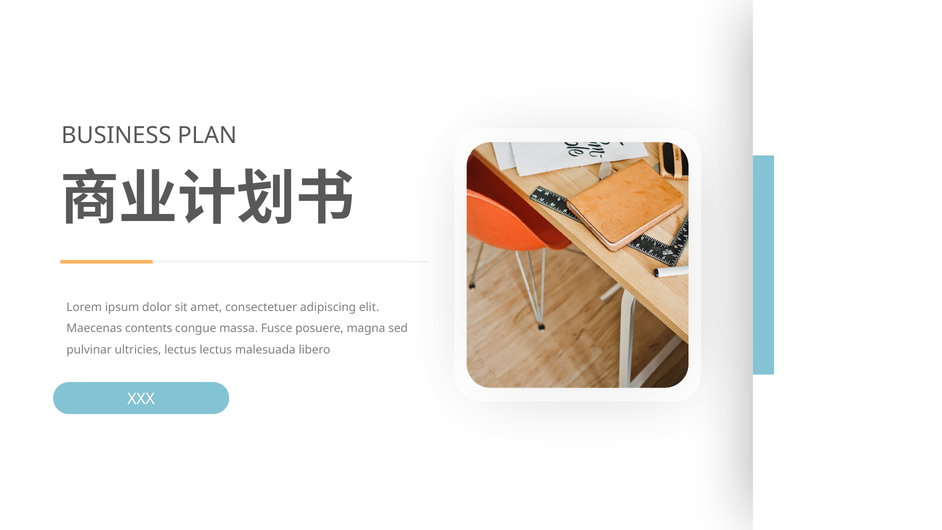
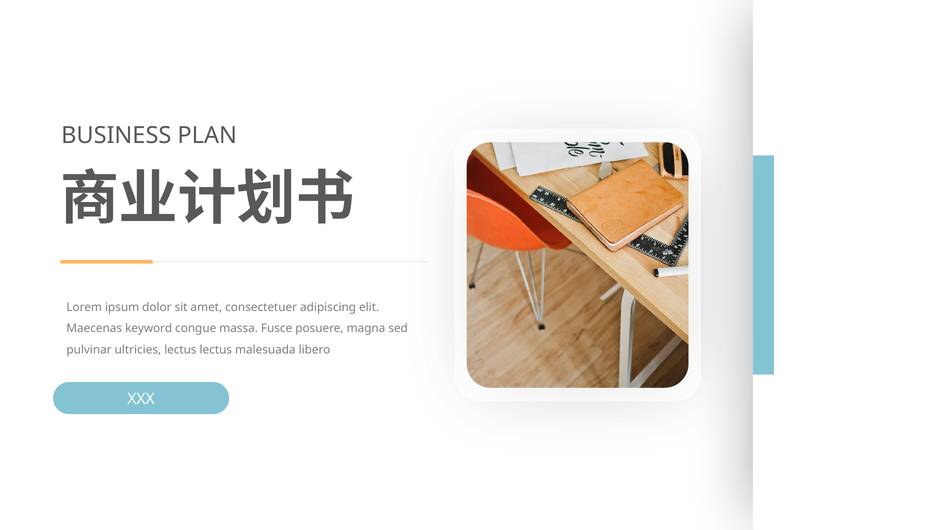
contents: contents -> keyword
